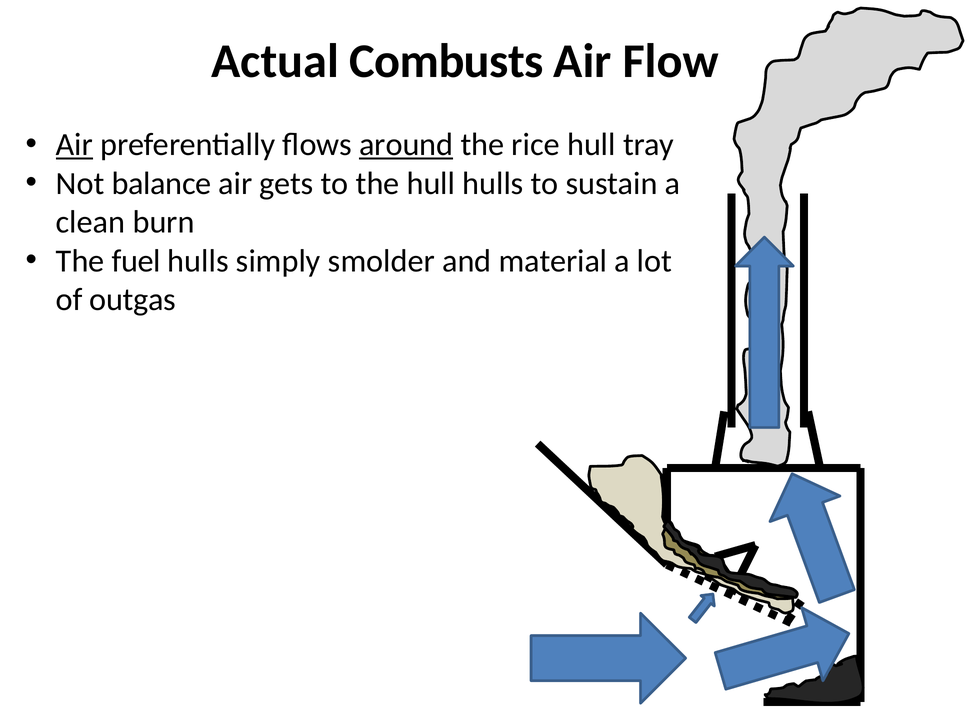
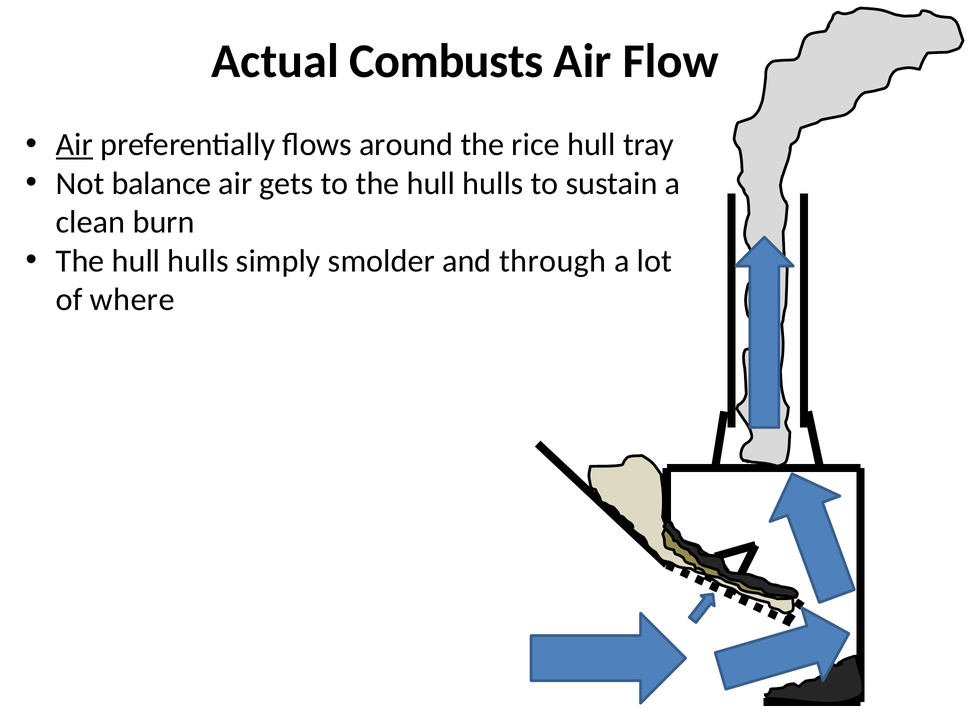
around underline: present -> none
fuel at (136, 261): fuel -> hull
material: material -> through
outgas: outgas -> where
